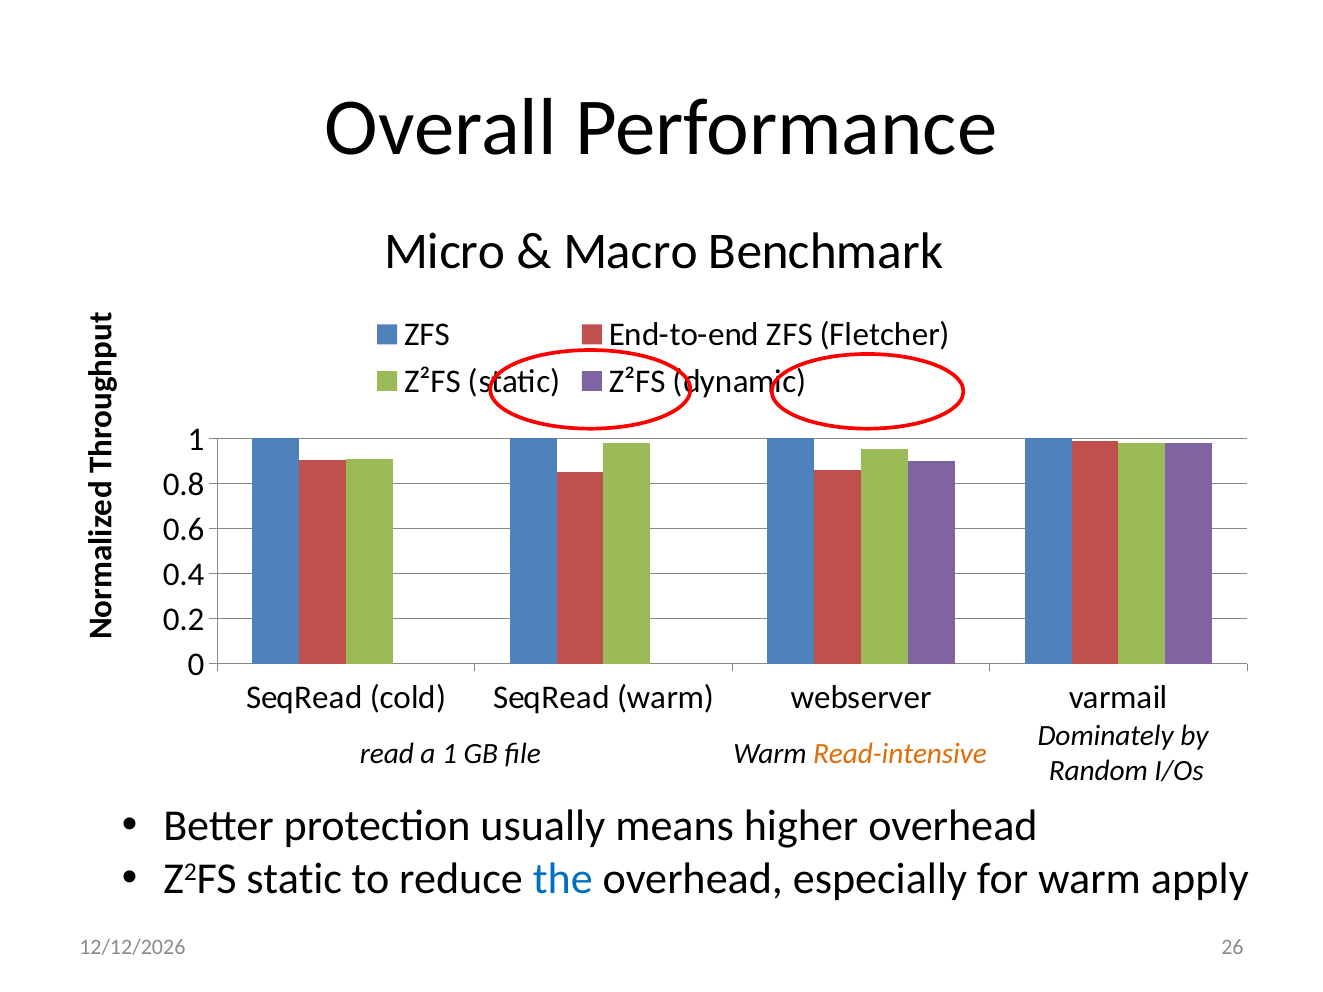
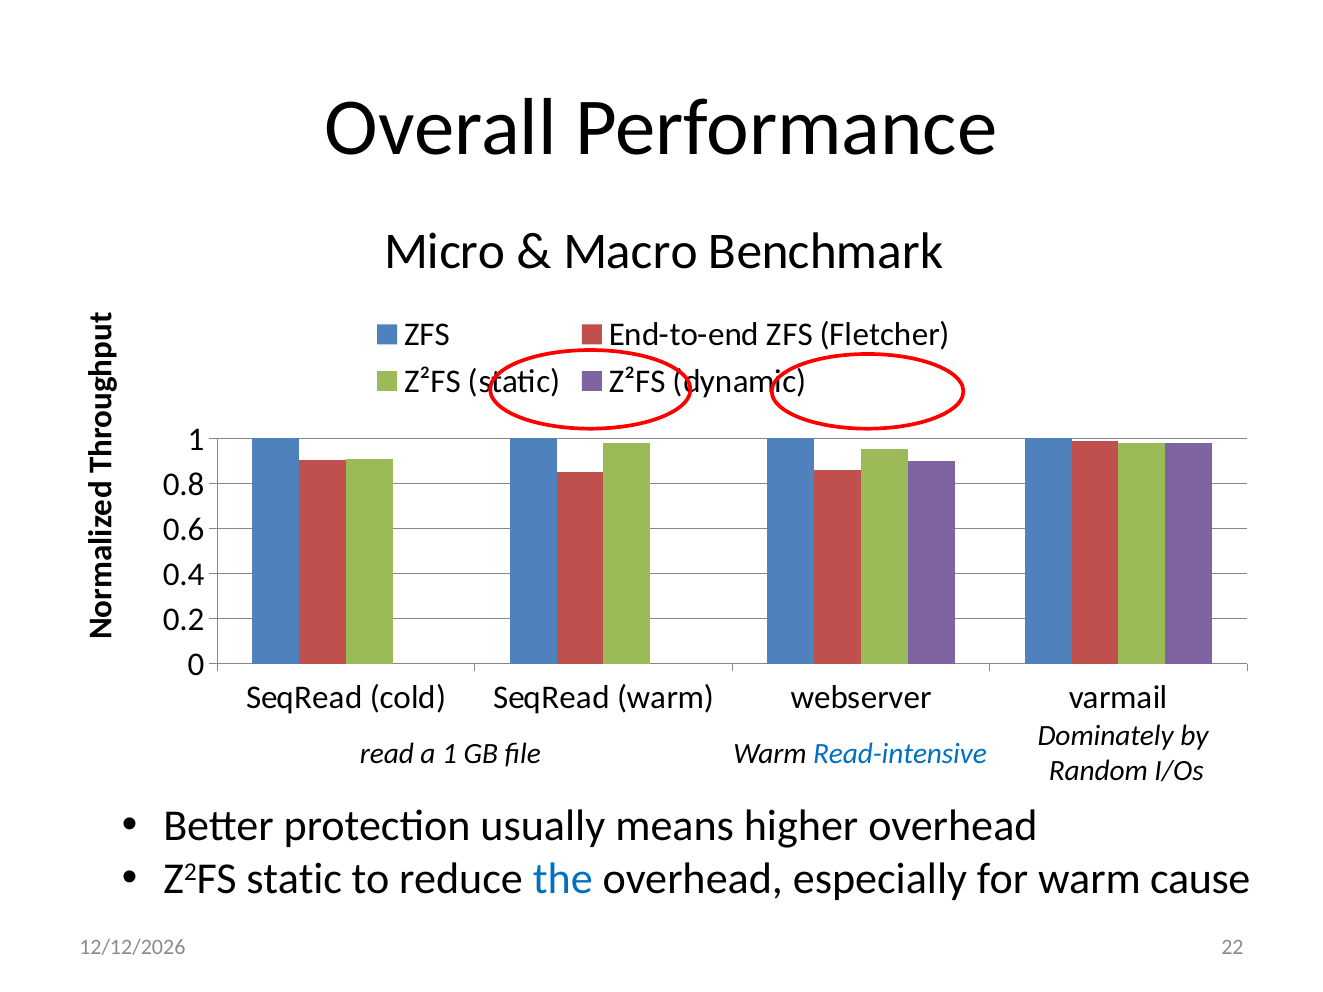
Read-intensive colour: orange -> blue
apply: apply -> cause
26: 26 -> 22
